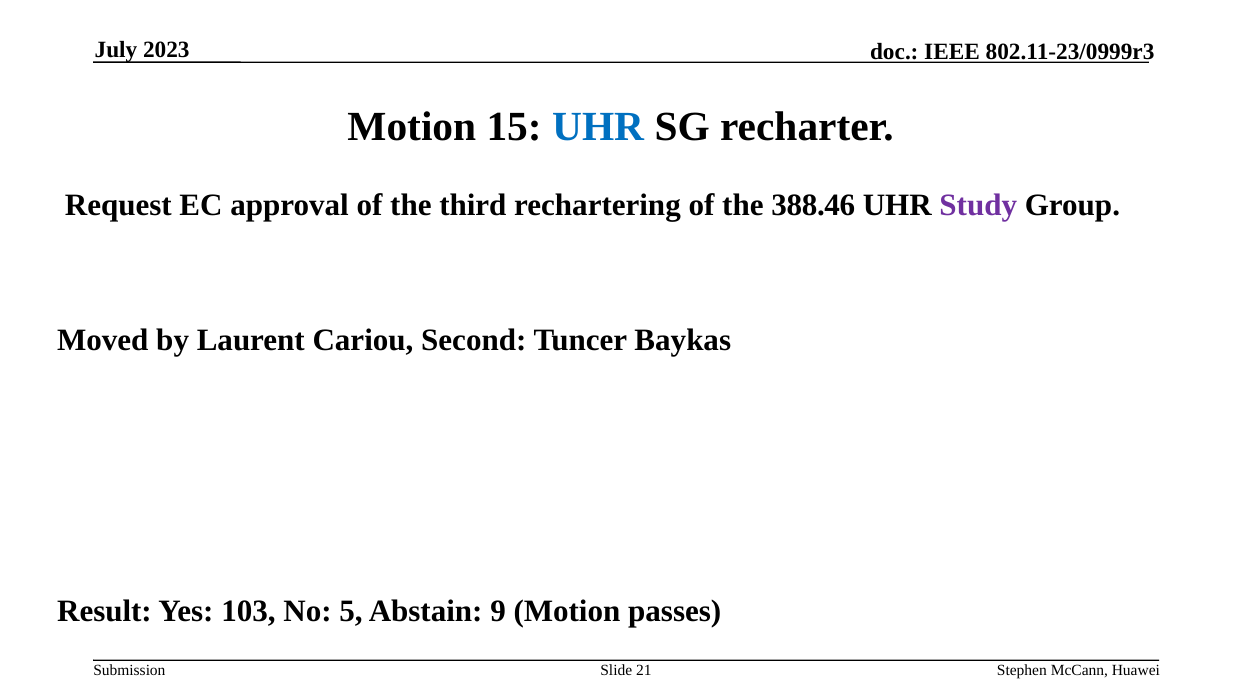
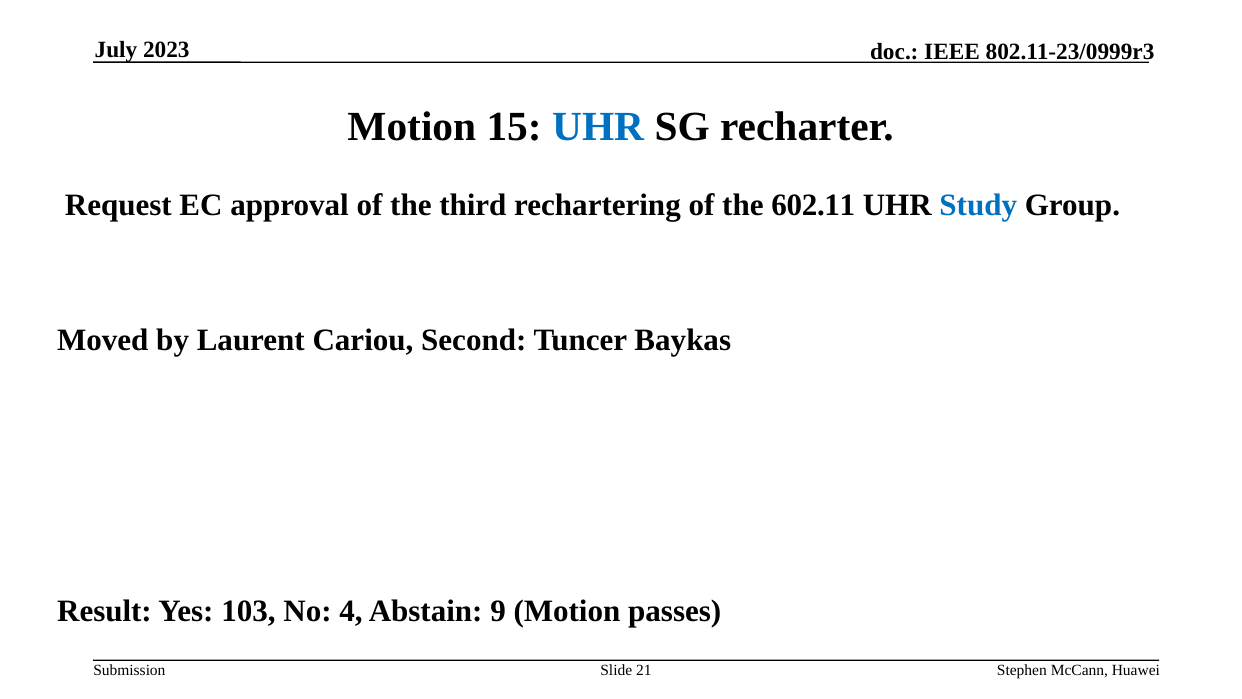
388.46: 388.46 -> 602.11
Study colour: purple -> blue
5: 5 -> 4
